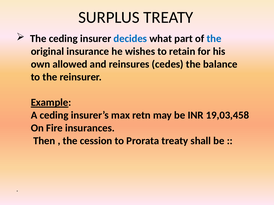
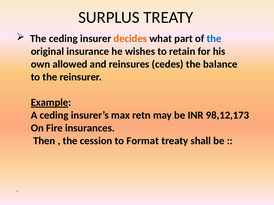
decides colour: blue -> orange
19,03,458: 19,03,458 -> 98,12,173
Prorata: Prorata -> Format
